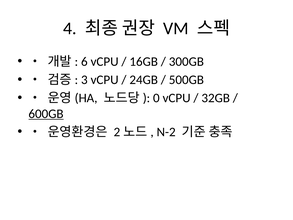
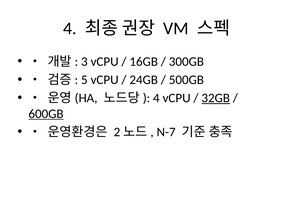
6: 6 -> 3
3: 3 -> 5
0 at (156, 98): 0 -> 4
32GB underline: none -> present
N-2: N-2 -> N-7
